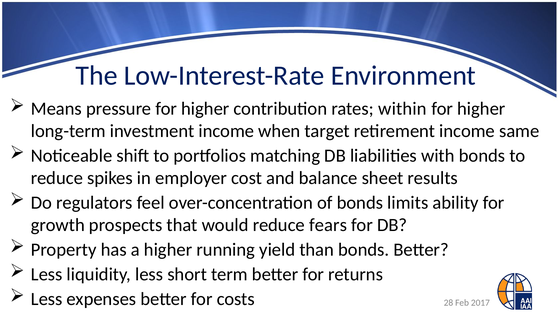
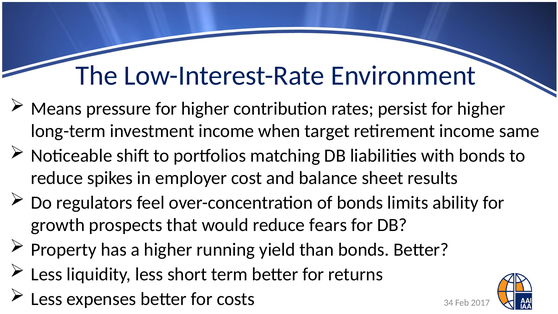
within: within -> persist
28: 28 -> 34
